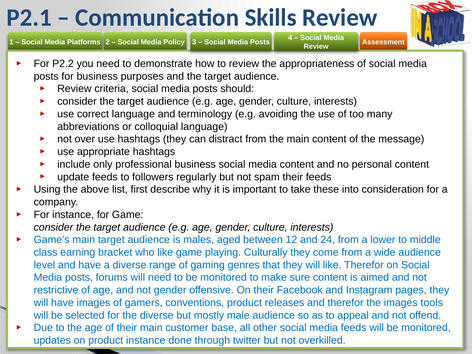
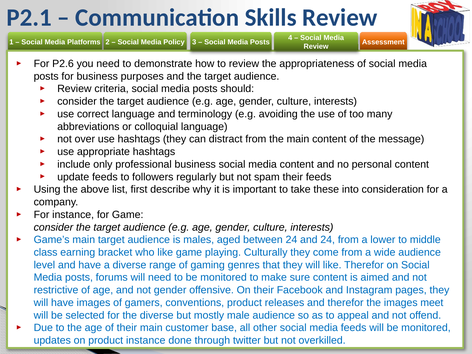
P2.2: P2.2 -> P2.6
between 12: 12 -> 24
tools: tools -> meet
